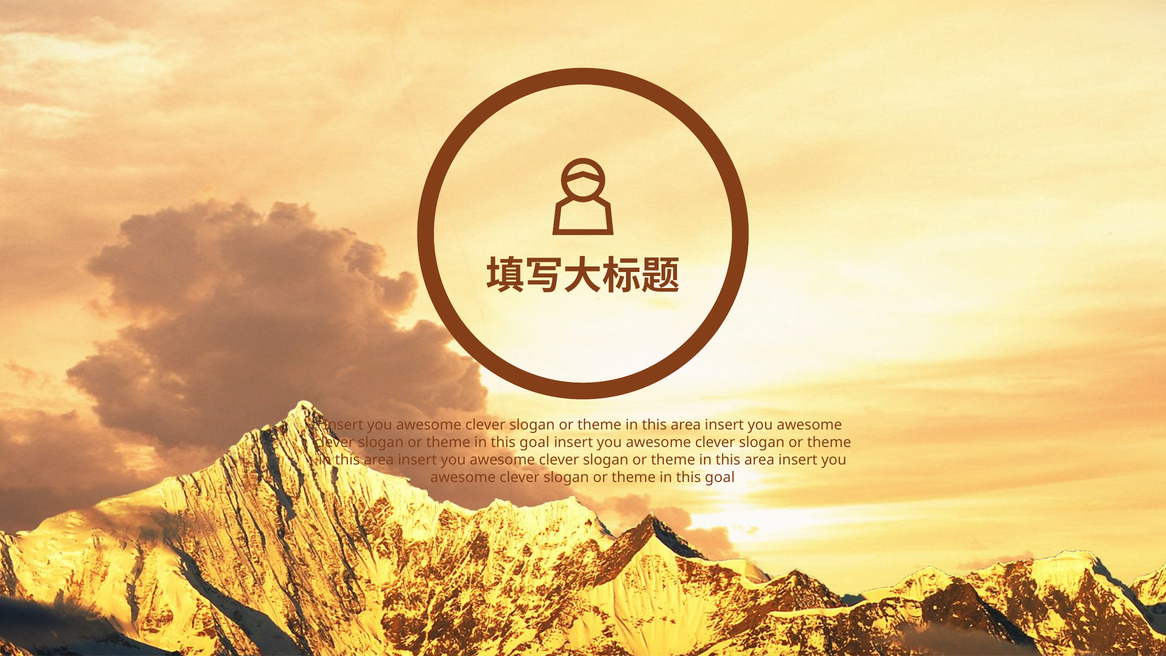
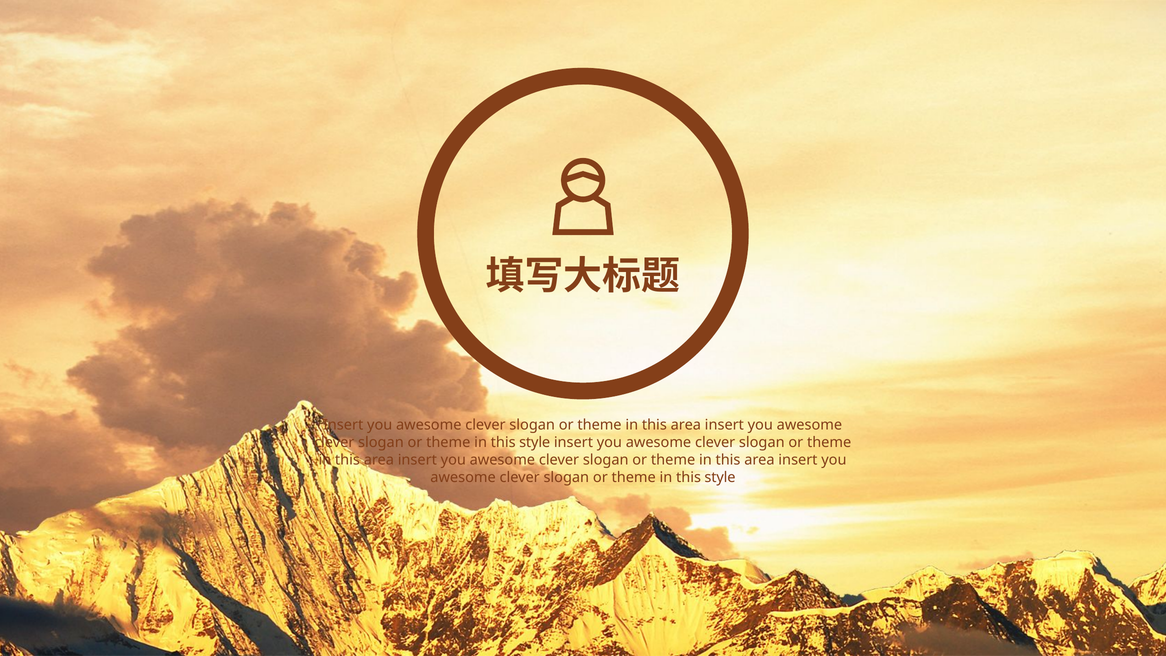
goal at (535, 442): goal -> style
goal at (720, 477): goal -> style
